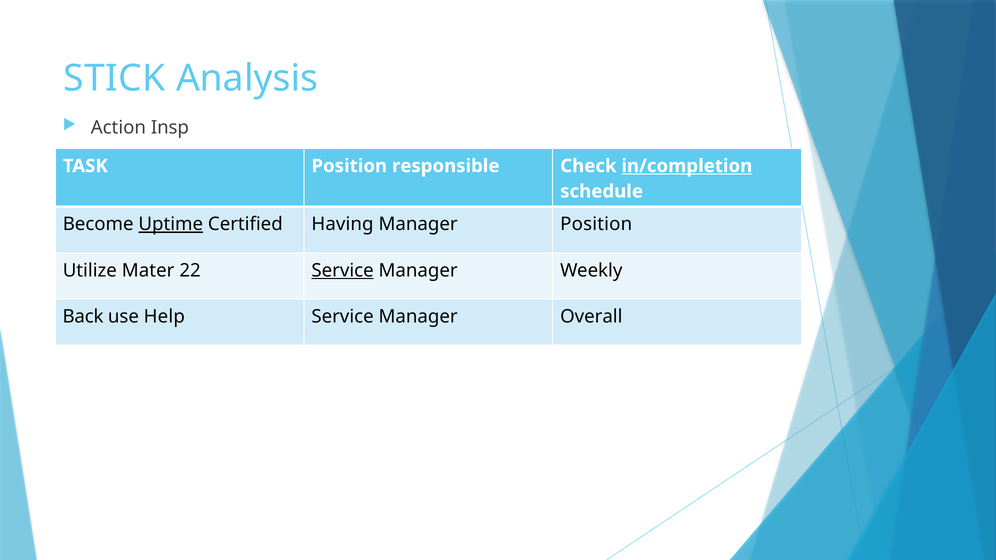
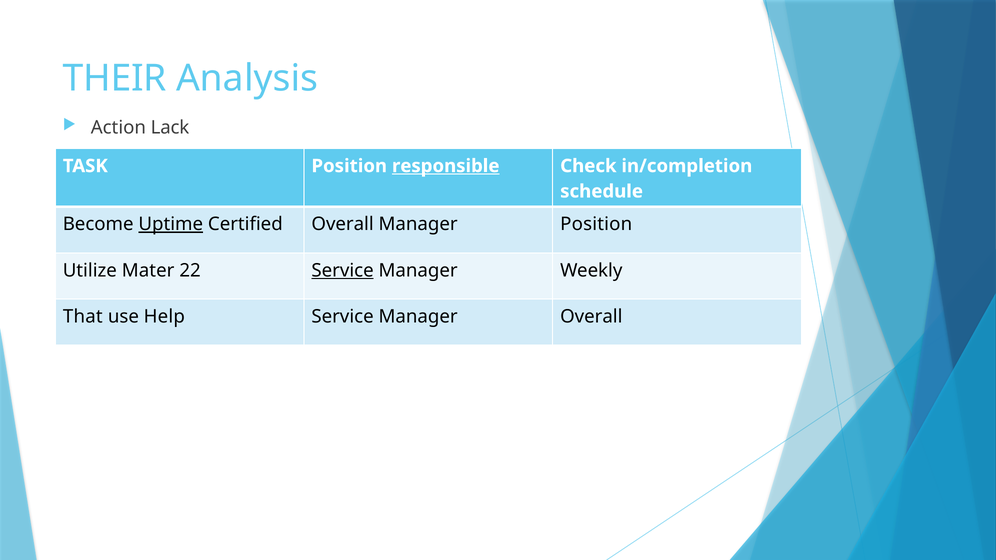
STICK: STICK -> THEIR
Insp: Insp -> Lack
responsible underline: none -> present
in/completion underline: present -> none
Certified Having: Having -> Overall
Back: Back -> That
